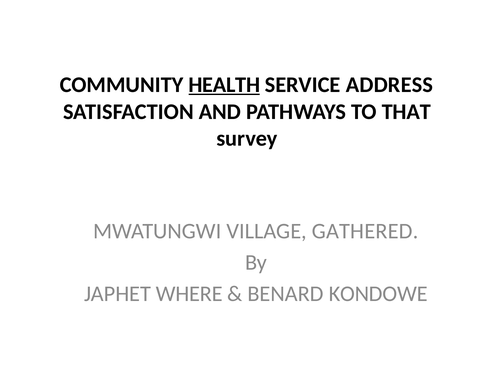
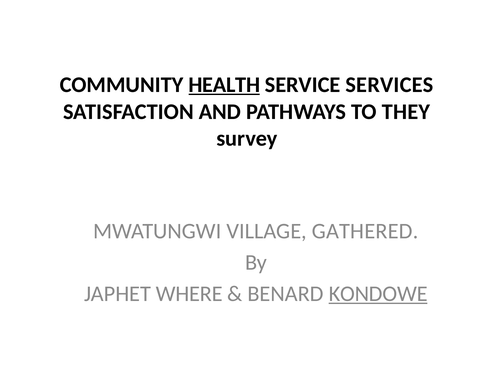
ADDRESS: ADDRESS -> SERVICES
THAT: THAT -> THEY
KONDOWE underline: none -> present
